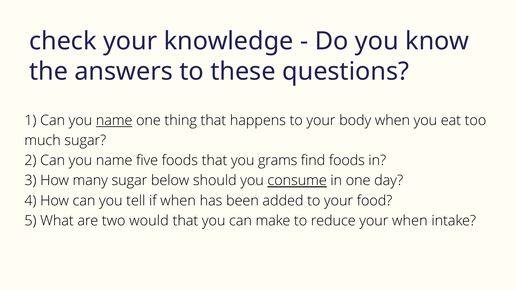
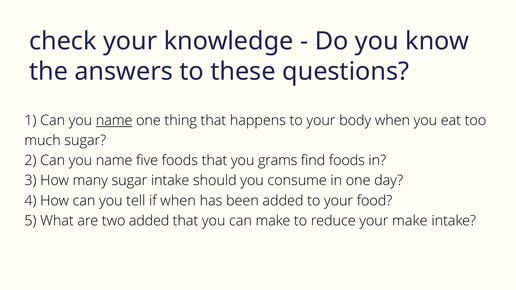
sugar below: below -> intake
consume underline: present -> none
two would: would -> added
your when: when -> make
